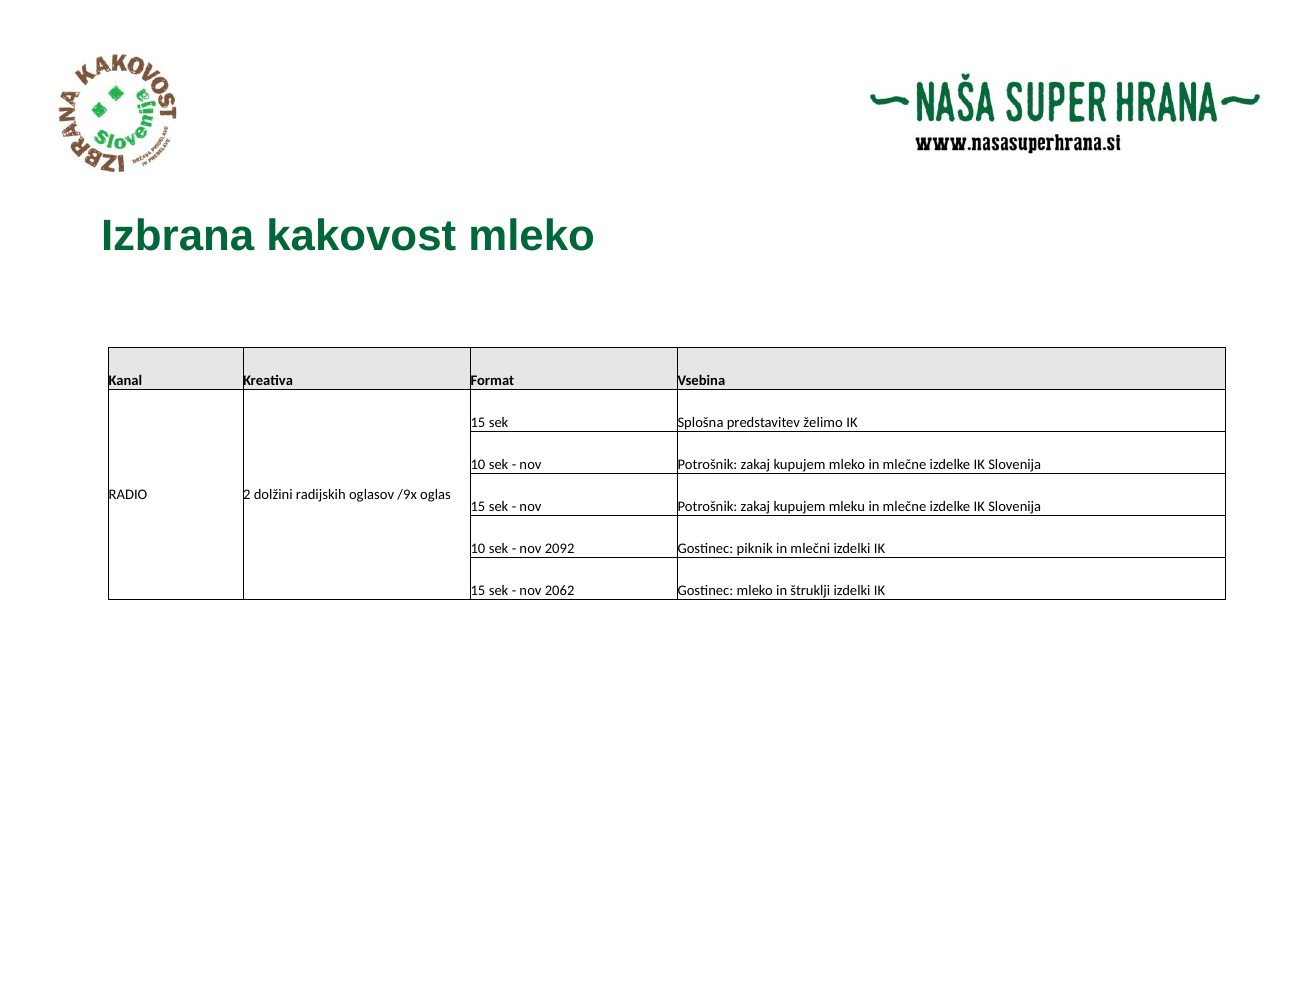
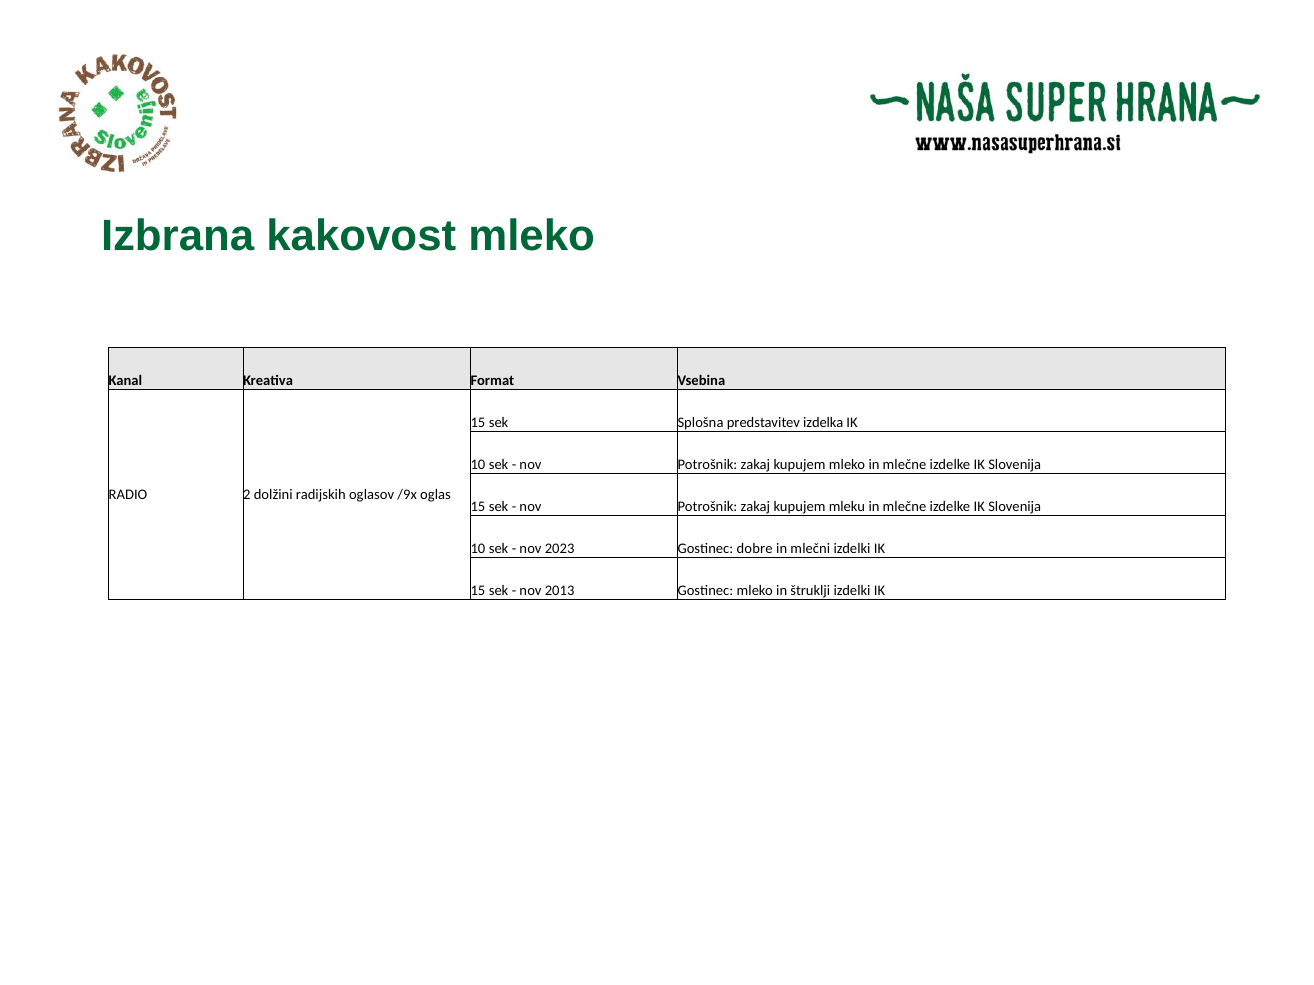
želimo: želimo -> izdelka
2092: 2092 -> 2023
piknik: piknik -> dobre
2062: 2062 -> 2013
